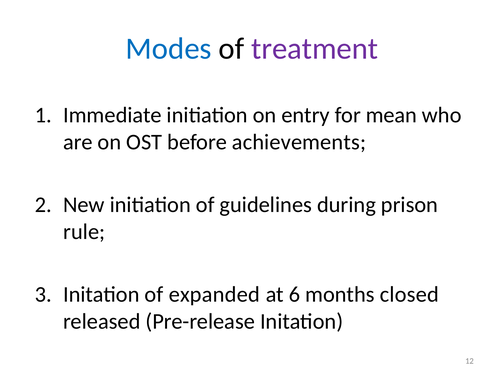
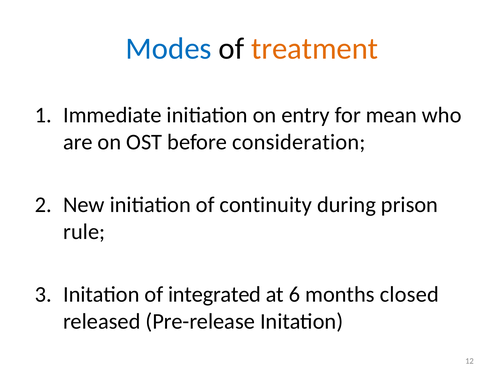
treatment colour: purple -> orange
achievements: achievements -> consideration
guidelines: guidelines -> continuity
expanded: expanded -> integrated
